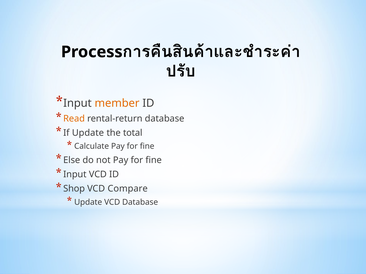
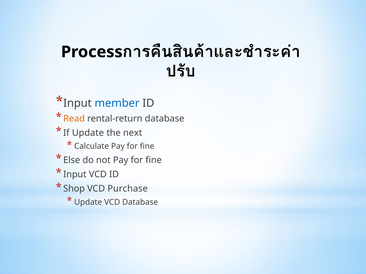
member colour: orange -> blue
total: total -> next
Compare: Compare -> Purchase
